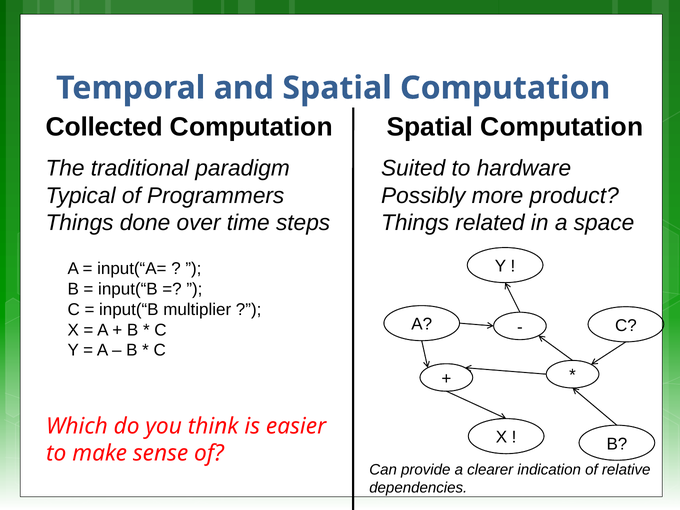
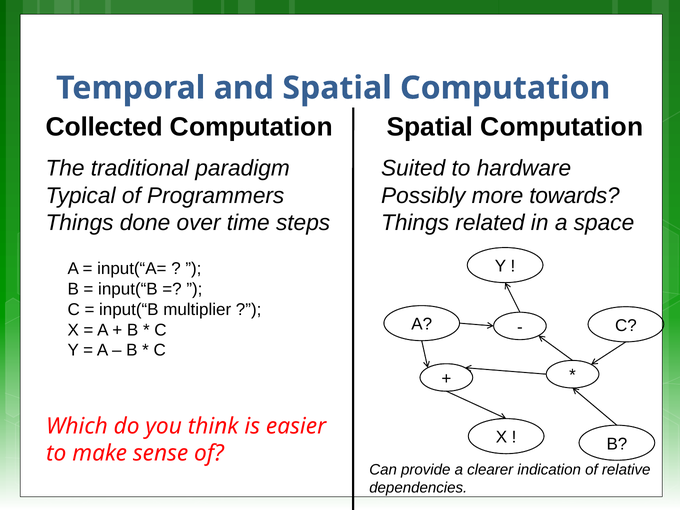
product: product -> towards
